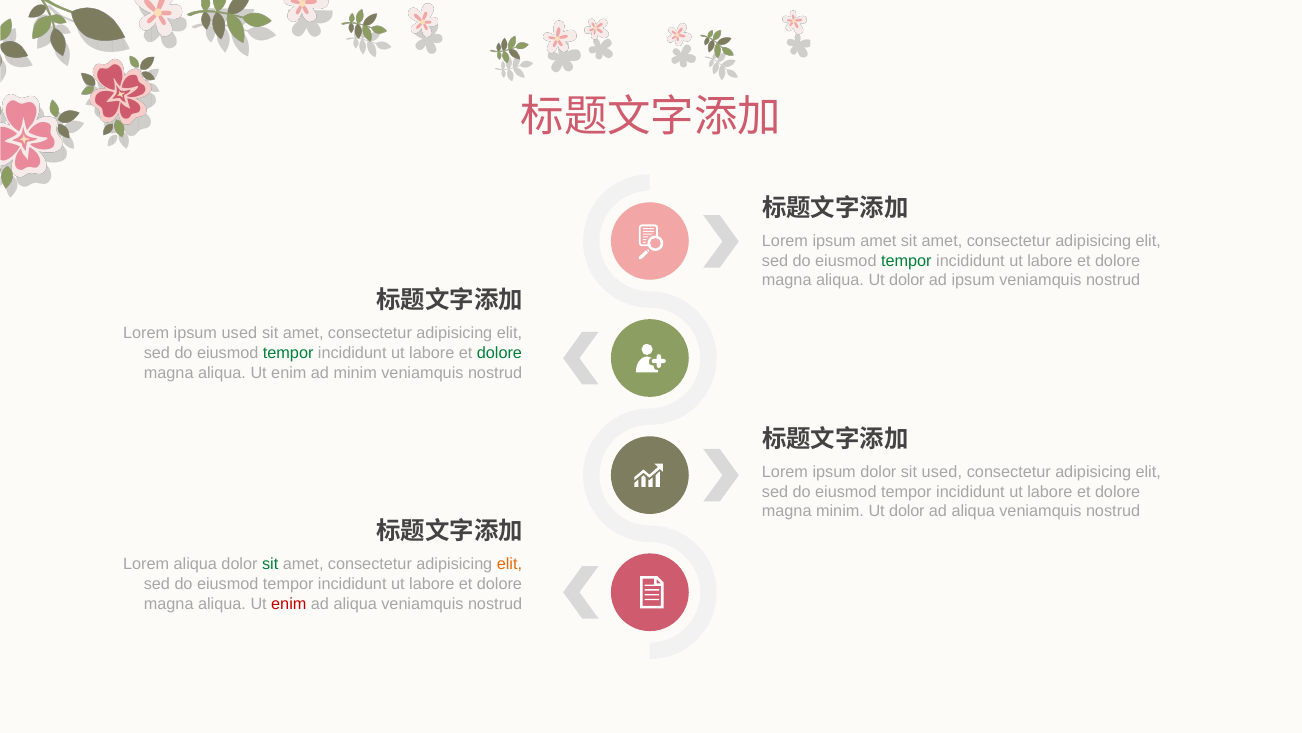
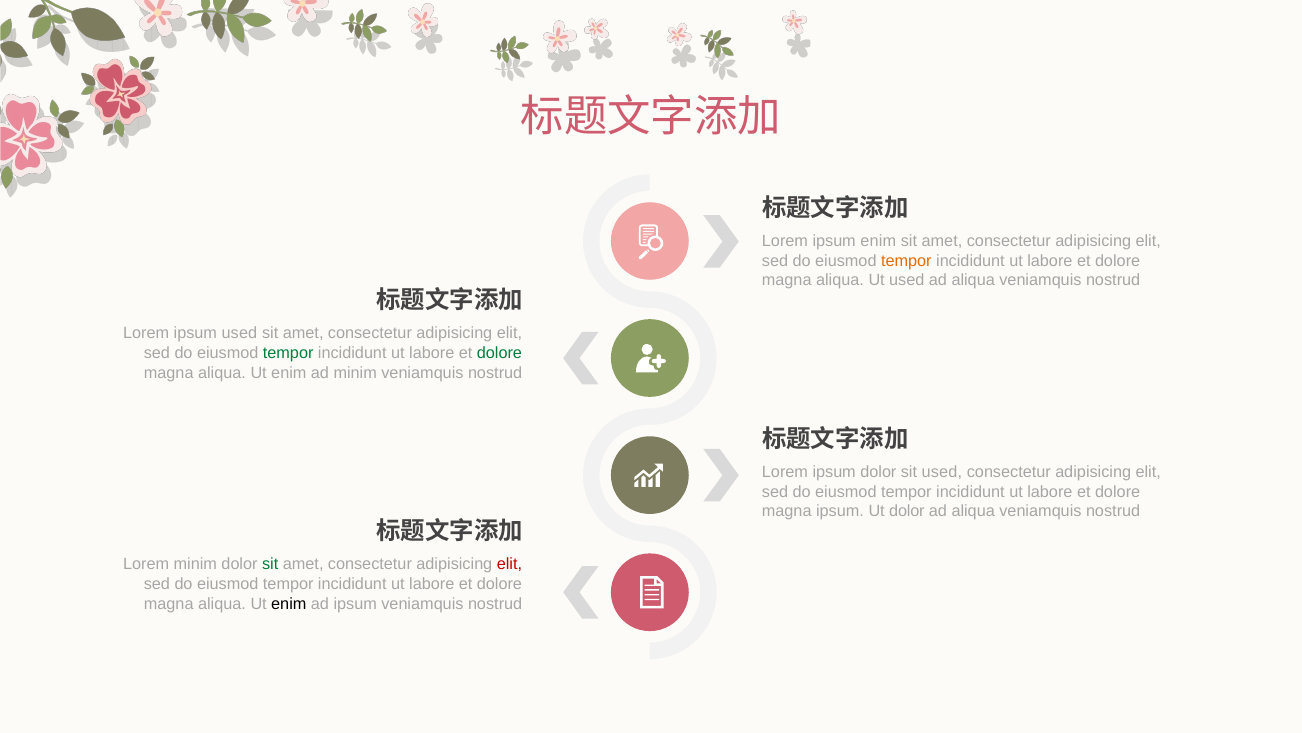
ipsum amet: amet -> enim
tempor at (906, 261) colour: green -> orange
aliqua Ut dolor: dolor -> used
ipsum at (973, 280): ipsum -> aliqua
magna minim: minim -> ipsum
Lorem aliqua: aliqua -> minim
elit at (509, 564) colour: orange -> red
enim at (289, 603) colour: red -> black
aliqua at (355, 603): aliqua -> ipsum
